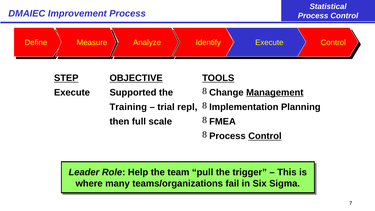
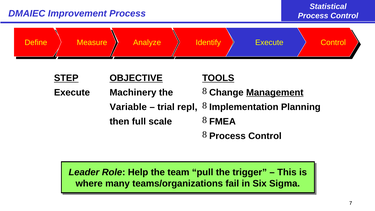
Supported: Supported -> Machinery
Training: Training -> Variable
Control at (265, 136) underline: present -> none
